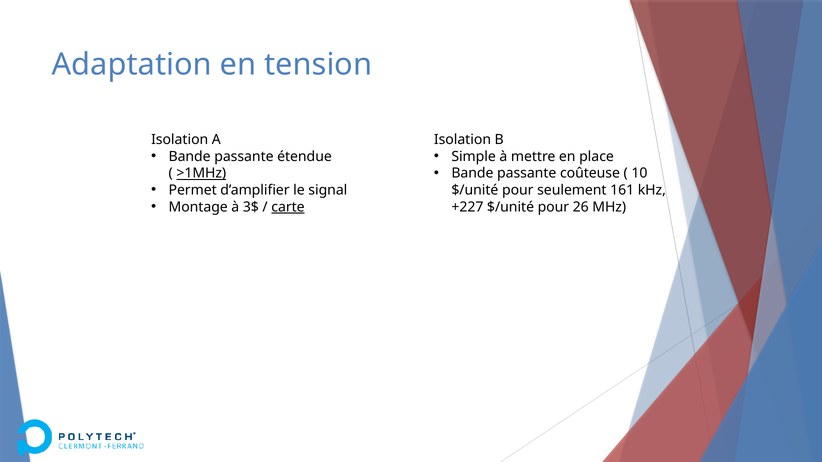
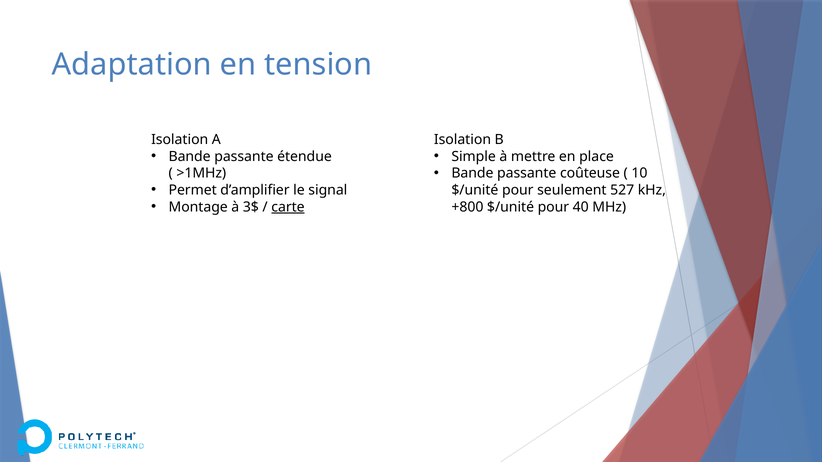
>1MHz underline: present -> none
161: 161 -> 527
+227: +227 -> +800
26: 26 -> 40
